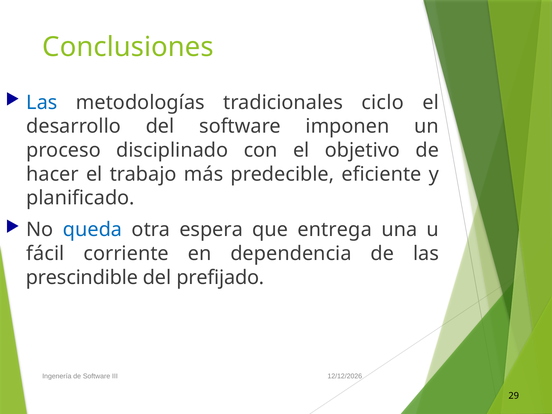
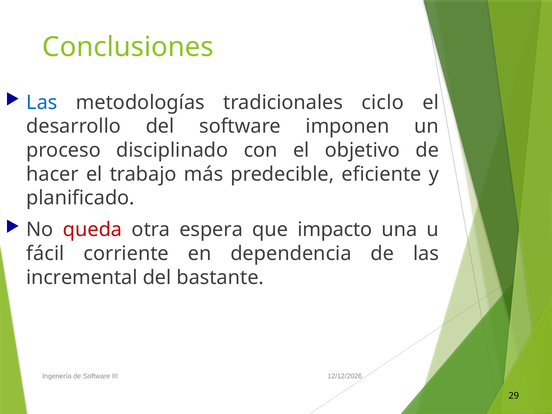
queda colour: blue -> red
entrega: entrega -> impacto
prescindible: prescindible -> incremental
prefijado: prefijado -> bastante
